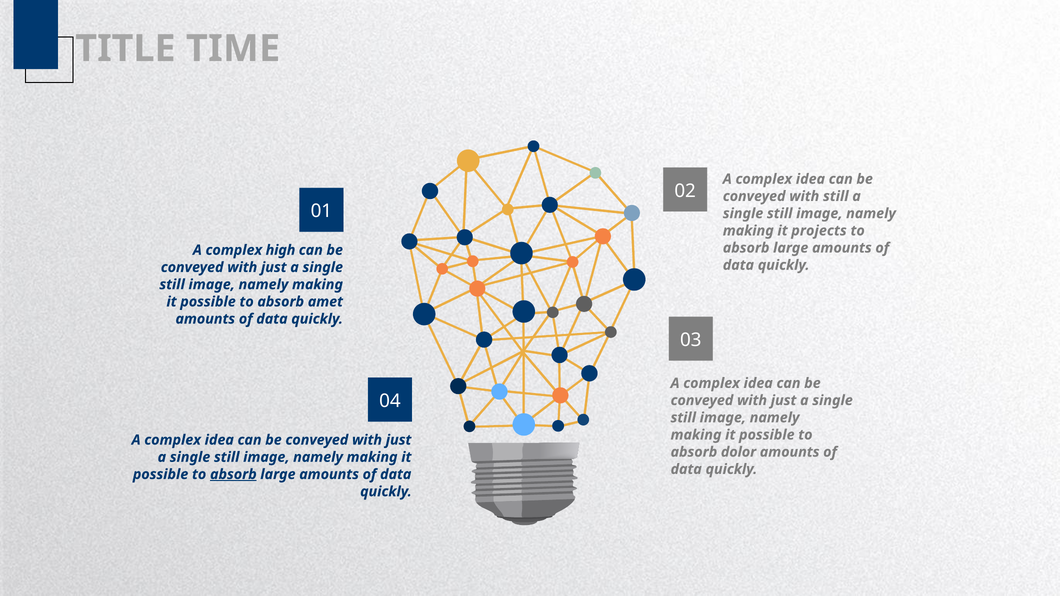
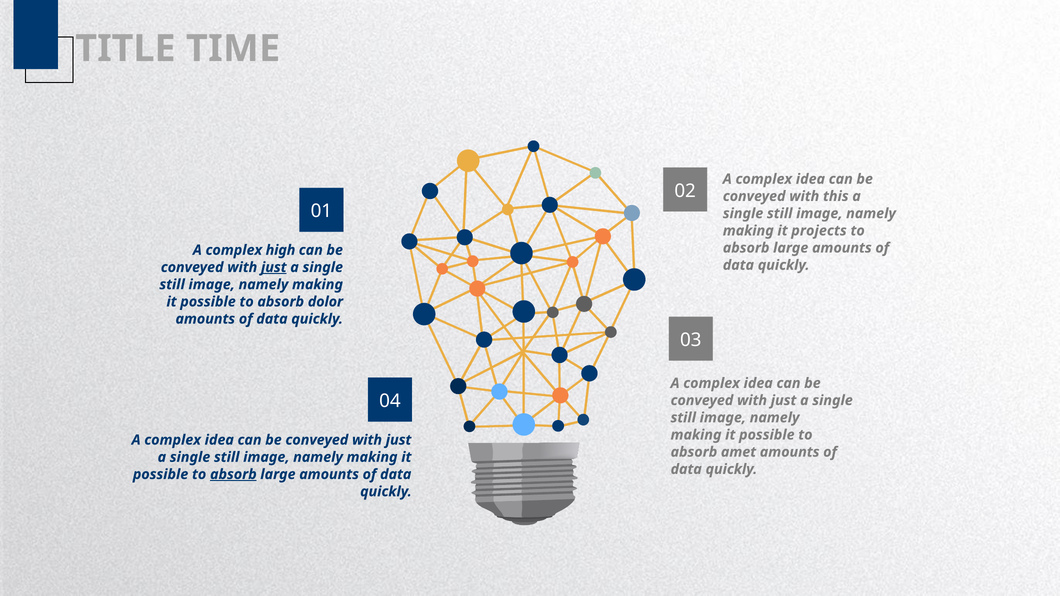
with still: still -> this
just at (274, 267) underline: none -> present
amet: amet -> dolor
dolor: dolor -> amet
